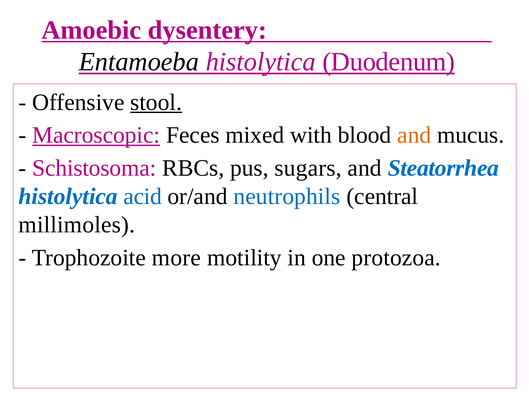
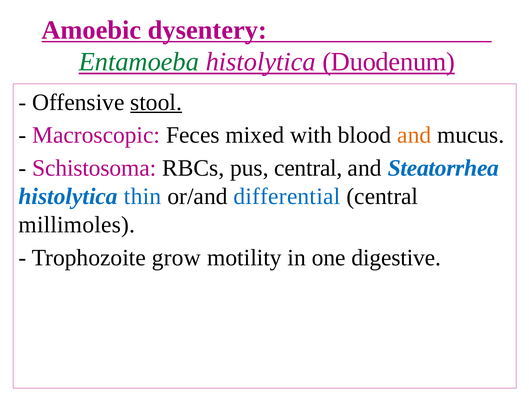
Entamoeba colour: black -> green
Macroscopic underline: present -> none
pus sugars: sugars -> central
acid: acid -> thin
neutrophils: neutrophils -> differential
more: more -> grow
protozoa: protozoa -> digestive
